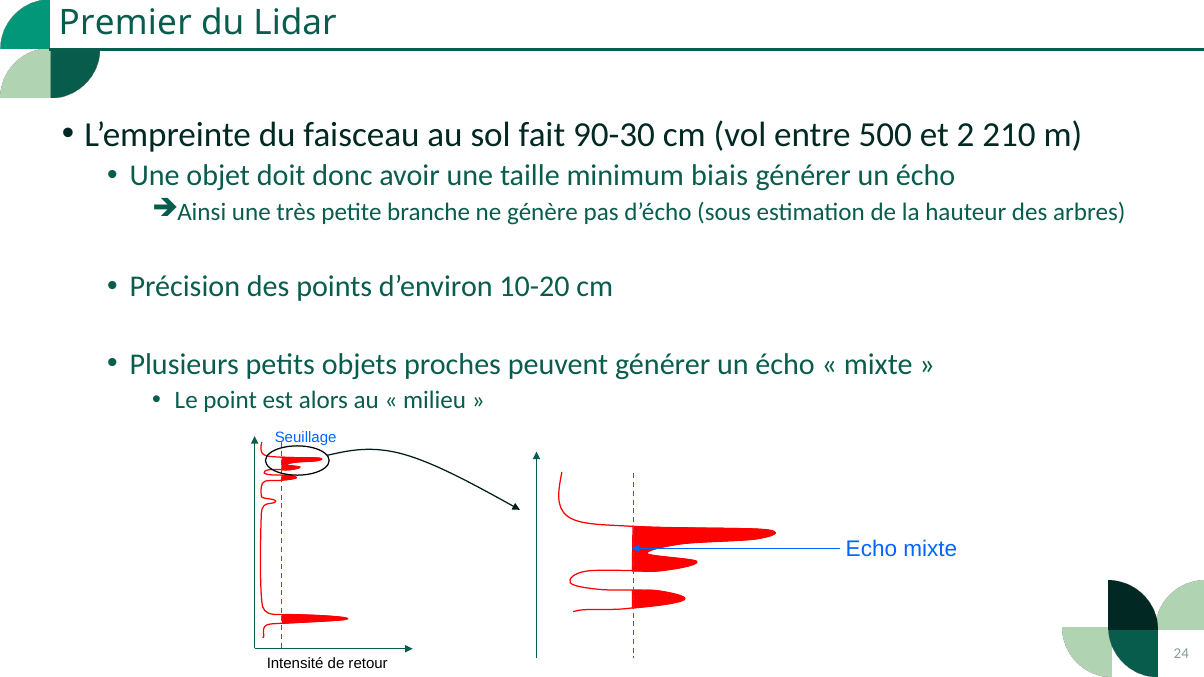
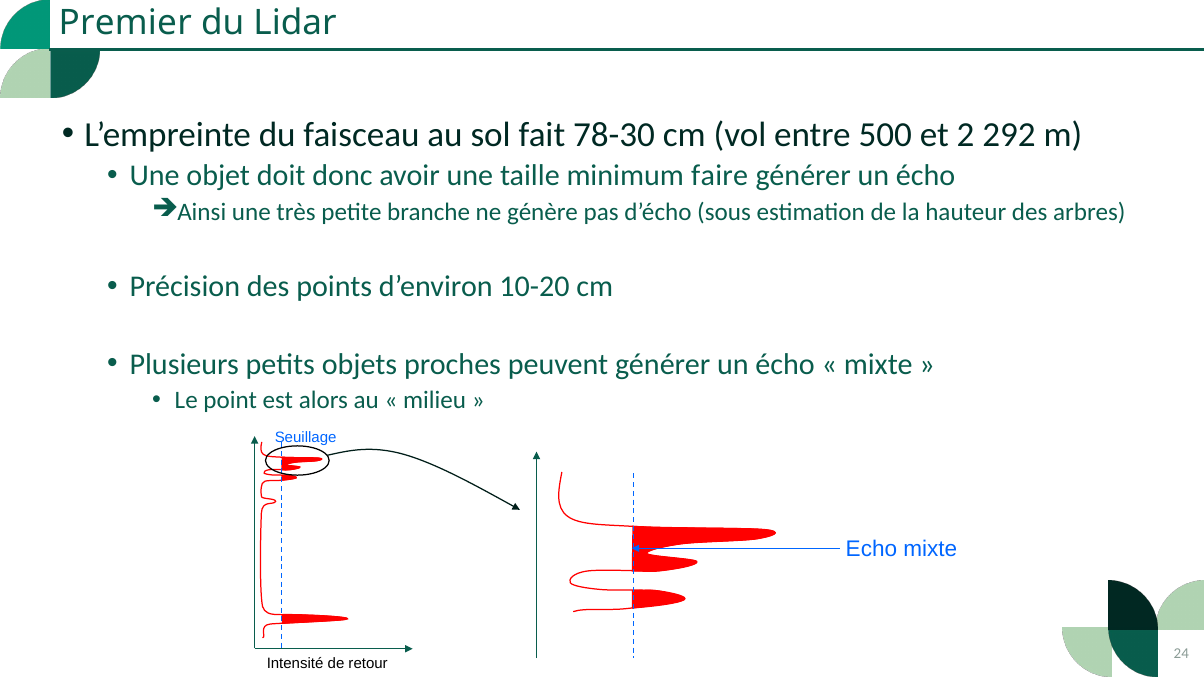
90-30: 90-30 -> 78-30
210: 210 -> 292
biais: biais -> faire
